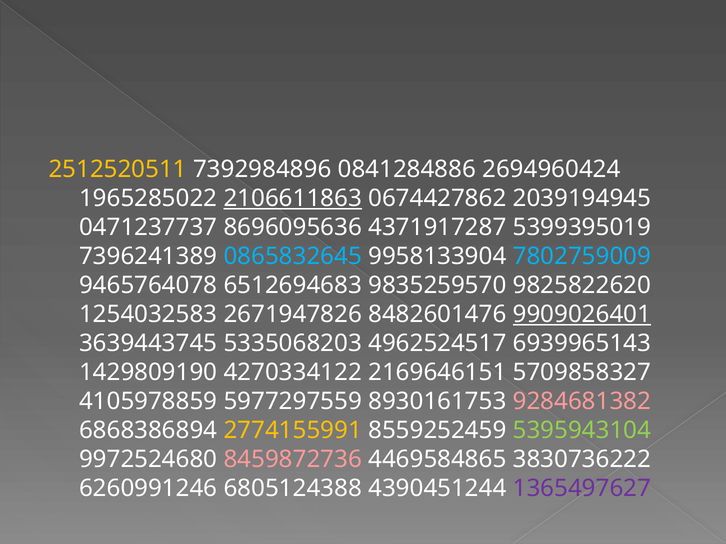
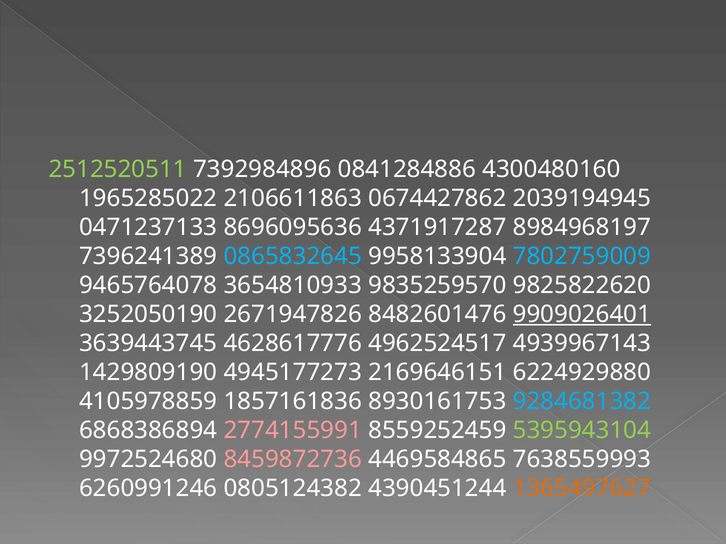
2512520511 colour: yellow -> light green
2694960424: 2694960424 -> 4300480160
2106611863 underline: present -> none
0471237737: 0471237737 -> 0471237133
5399395019: 5399395019 -> 8984968197
6512694683: 6512694683 -> 3654810933
1254032583: 1254032583 -> 3252050190
5335068203: 5335068203 -> 4628617776
6939965143: 6939965143 -> 4939967143
4270334122: 4270334122 -> 4945177273
5709858327: 5709858327 -> 6224929880
5977297559: 5977297559 -> 1857161836
9284681382 colour: pink -> light blue
2774155991 colour: yellow -> pink
3830736222: 3830736222 -> 7638559993
6805124388: 6805124388 -> 0805124382
1365497627 colour: purple -> orange
